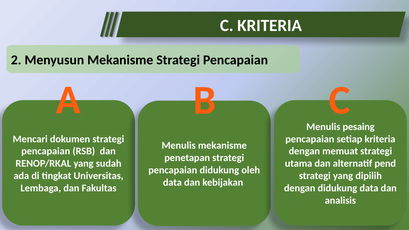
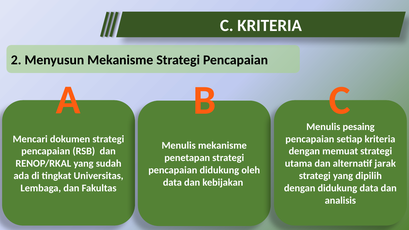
pend: pend -> jarak
